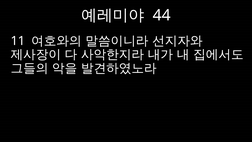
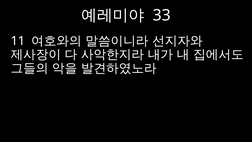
44: 44 -> 33
